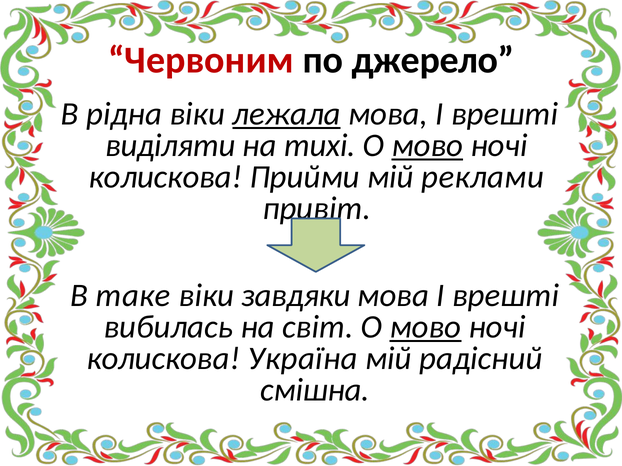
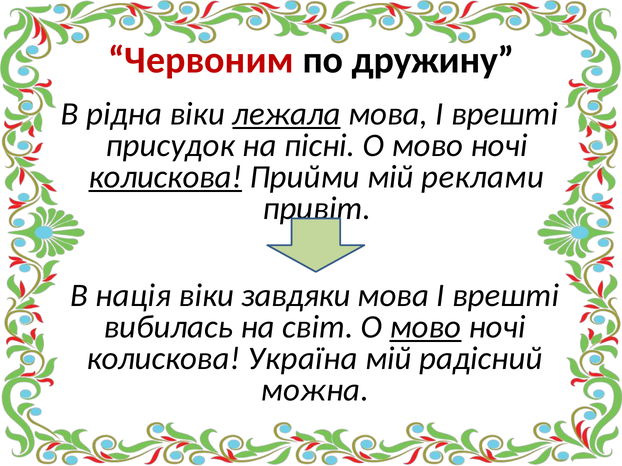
джерело: джерело -> дружину
виділяти: виділяти -> присудок
тихі: тихі -> пісні
мово at (427, 145) underline: present -> none
колискова at (166, 177) underline: none -> present
таке: таке -> нація
смішна: смішна -> можна
